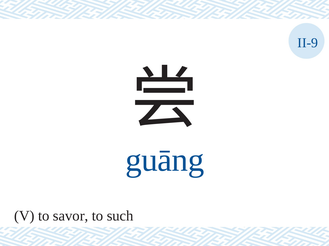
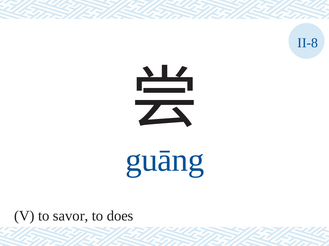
II-9: II-9 -> II-8
such: such -> does
